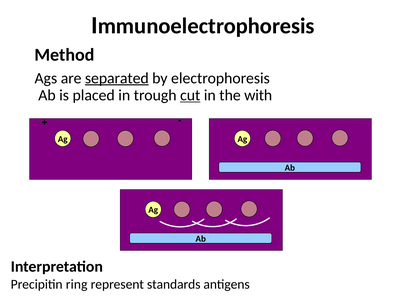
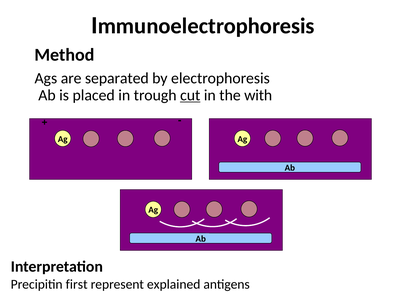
separated underline: present -> none
ring: ring -> first
standards: standards -> explained
